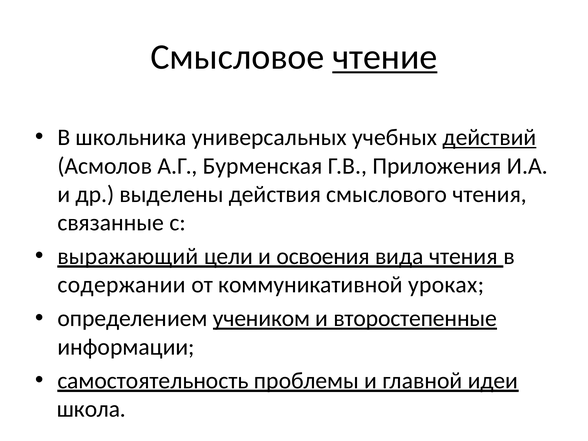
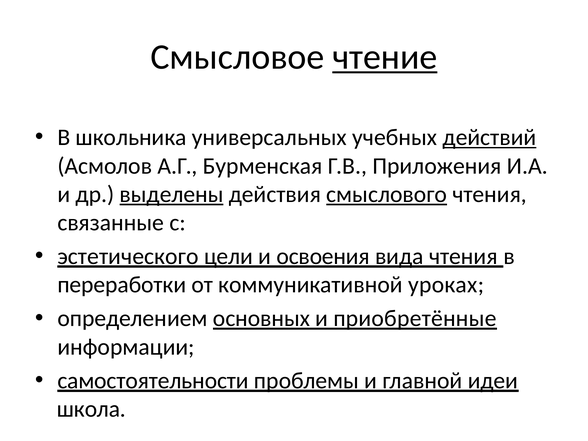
выделены underline: none -> present
смыслового underline: none -> present
выражающий: выражающий -> эстетического
содержании: содержании -> переработки
учеником: учеником -> основных
второстепенные: второстепенные -> приобретённые
самостоятельность: самостоятельность -> самостоятельности
